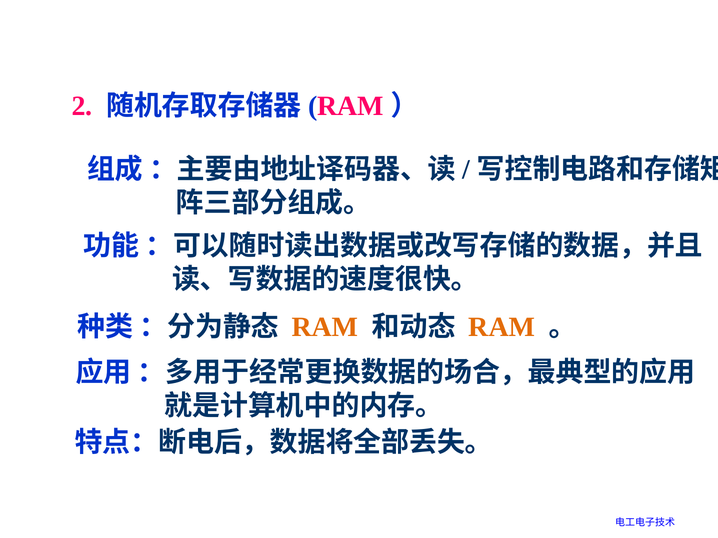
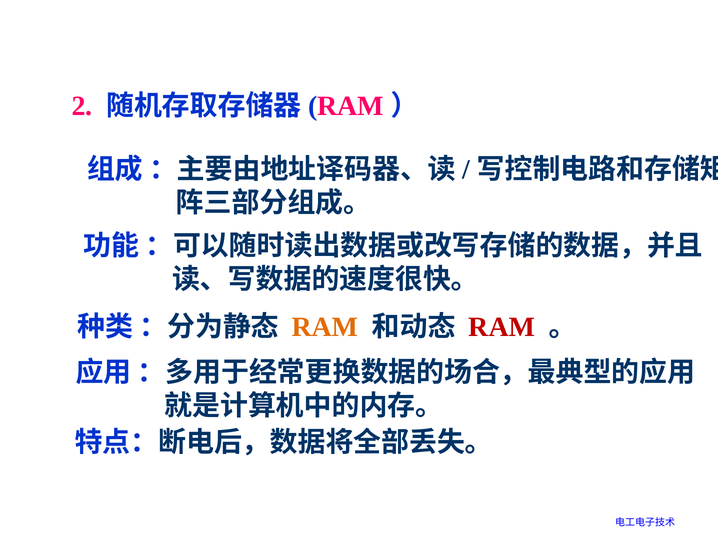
RAM at (502, 327) colour: orange -> red
